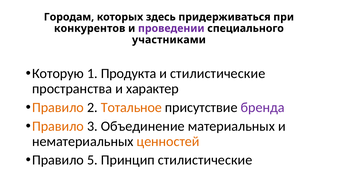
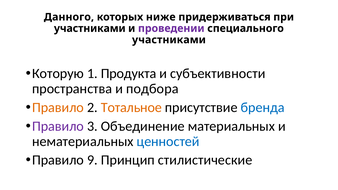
Городам: Городам -> Данного
здесь: здесь -> ниже
конкурентов at (90, 28): конкурентов -> участниками
и стилистические: стилистические -> субъективности
характер: характер -> подбора
бренда colour: purple -> blue
Правило at (58, 126) colour: orange -> purple
ценностей colour: orange -> blue
5: 5 -> 9
